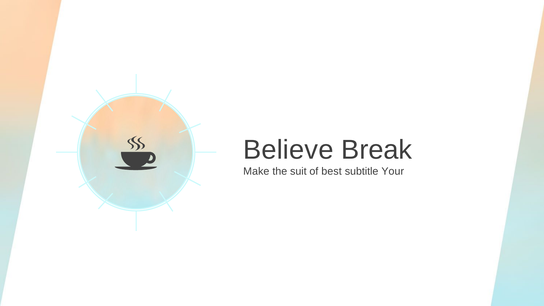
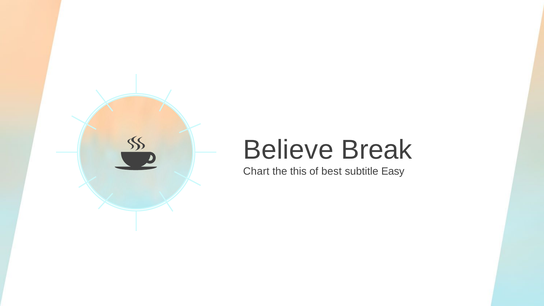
Make: Make -> Chart
suit: suit -> this
Your: Your -> Easy
